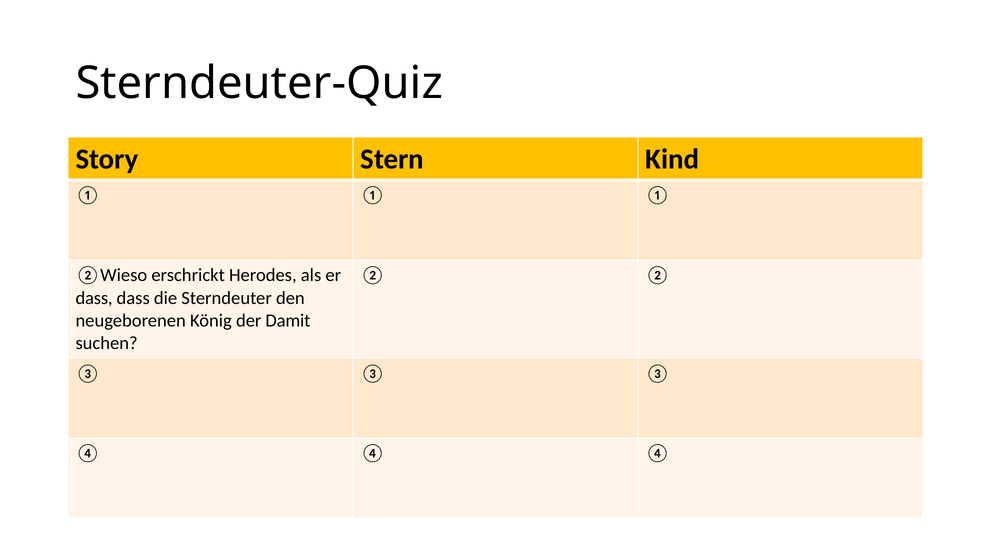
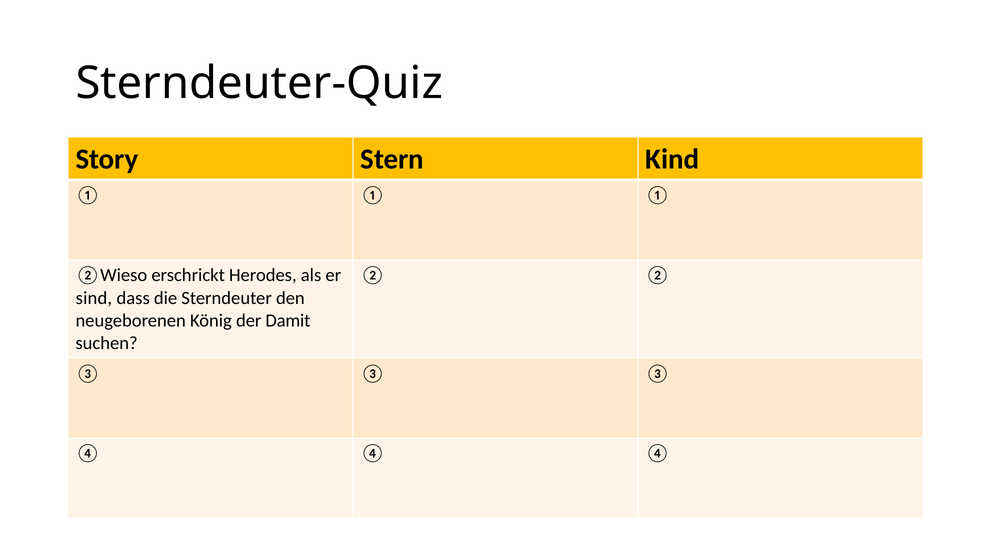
dass at (94, 298): dass -> sind
